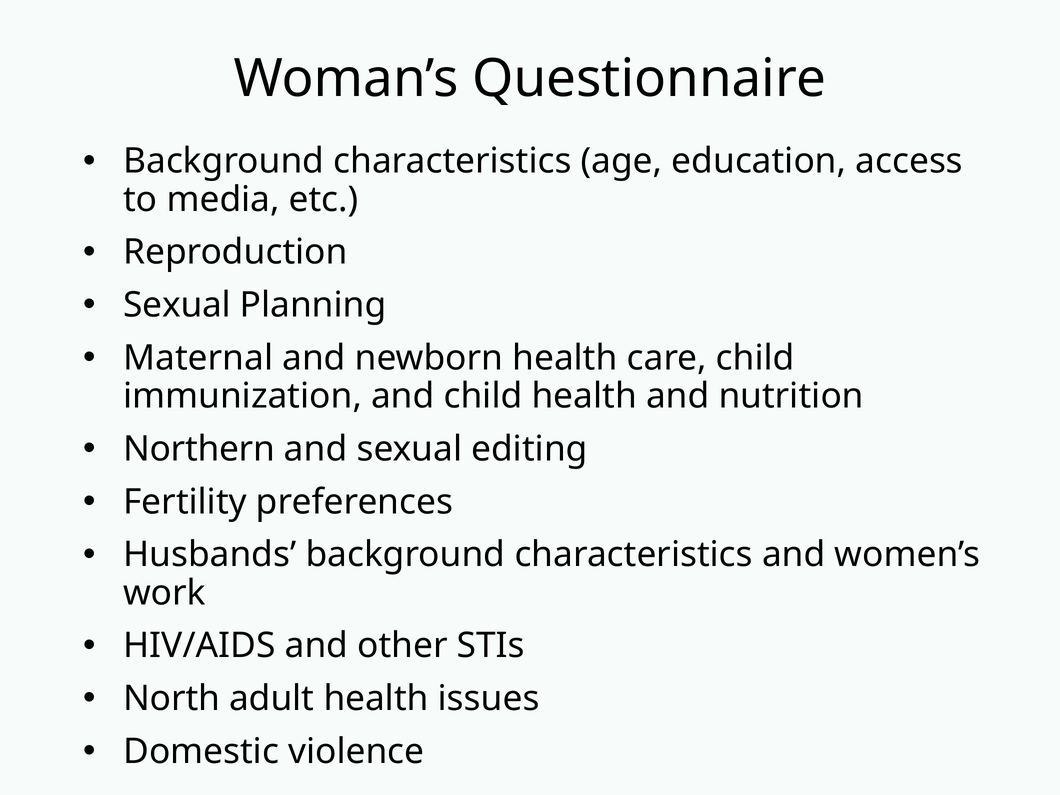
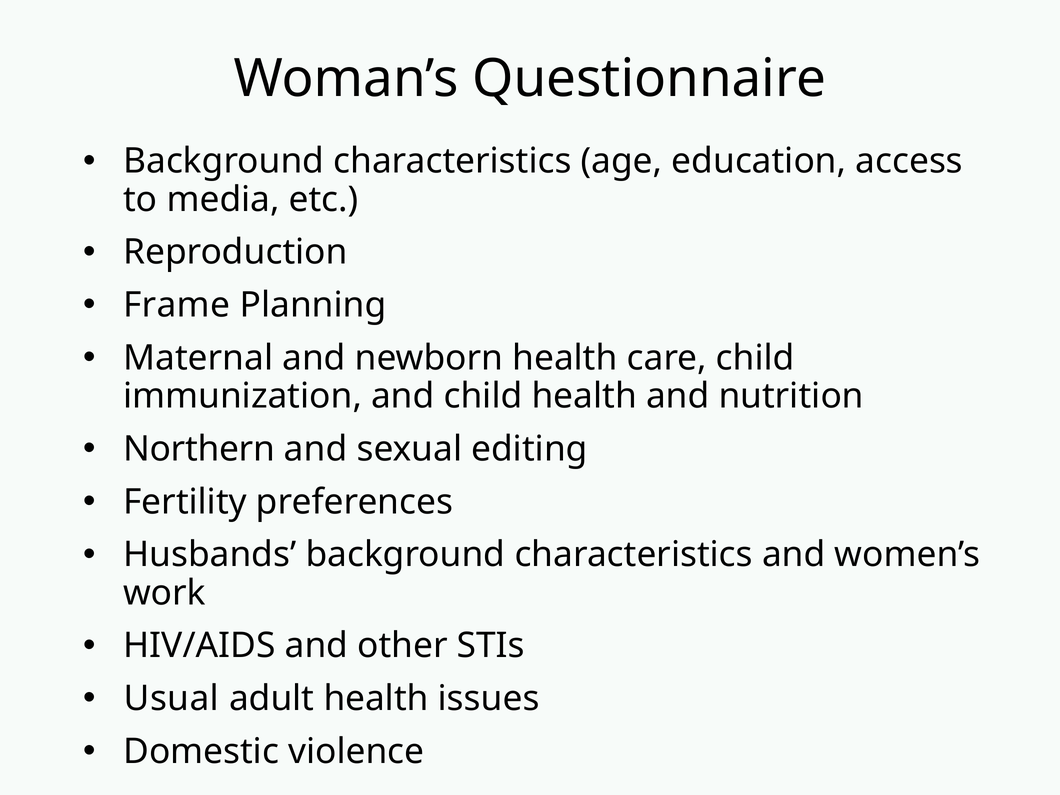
Sexual at (177, 305): Sexual -> Frame
North: North -> Usual
